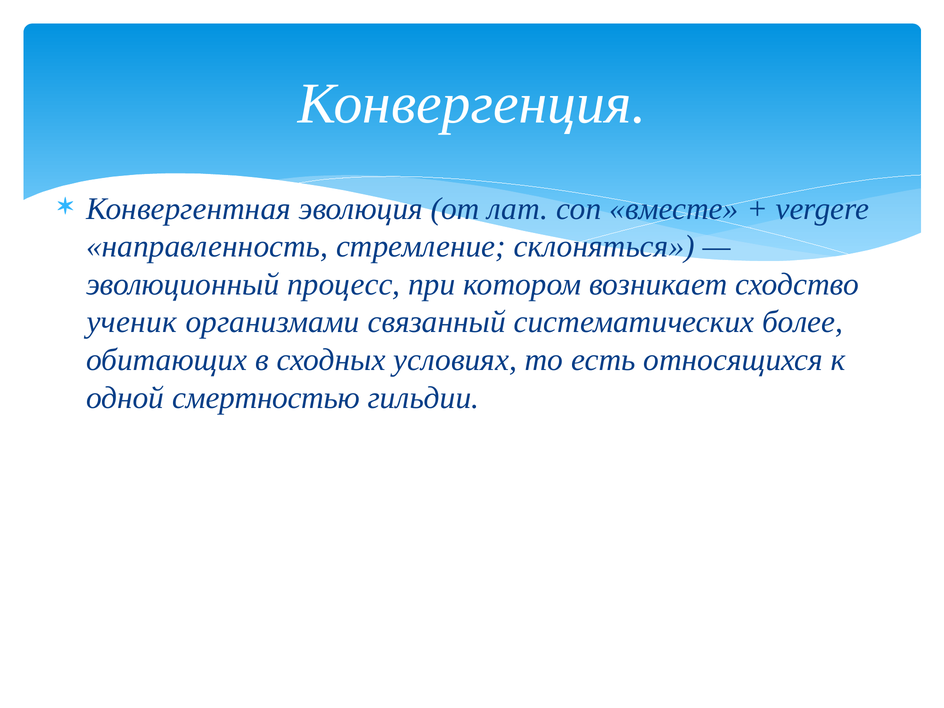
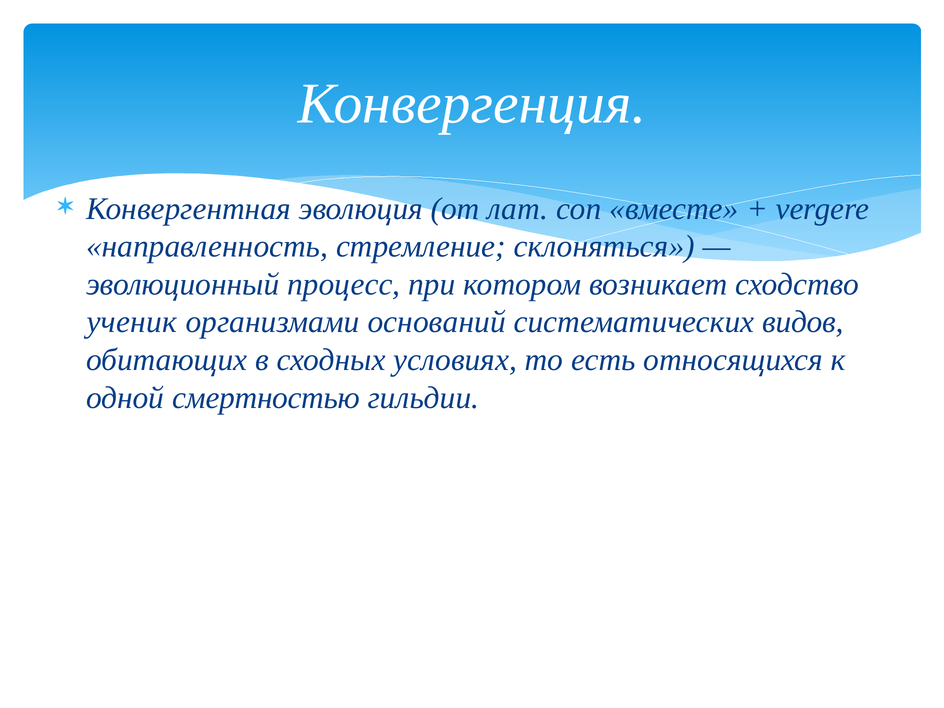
связанный: связанный -> оснований
более: более -> видов
